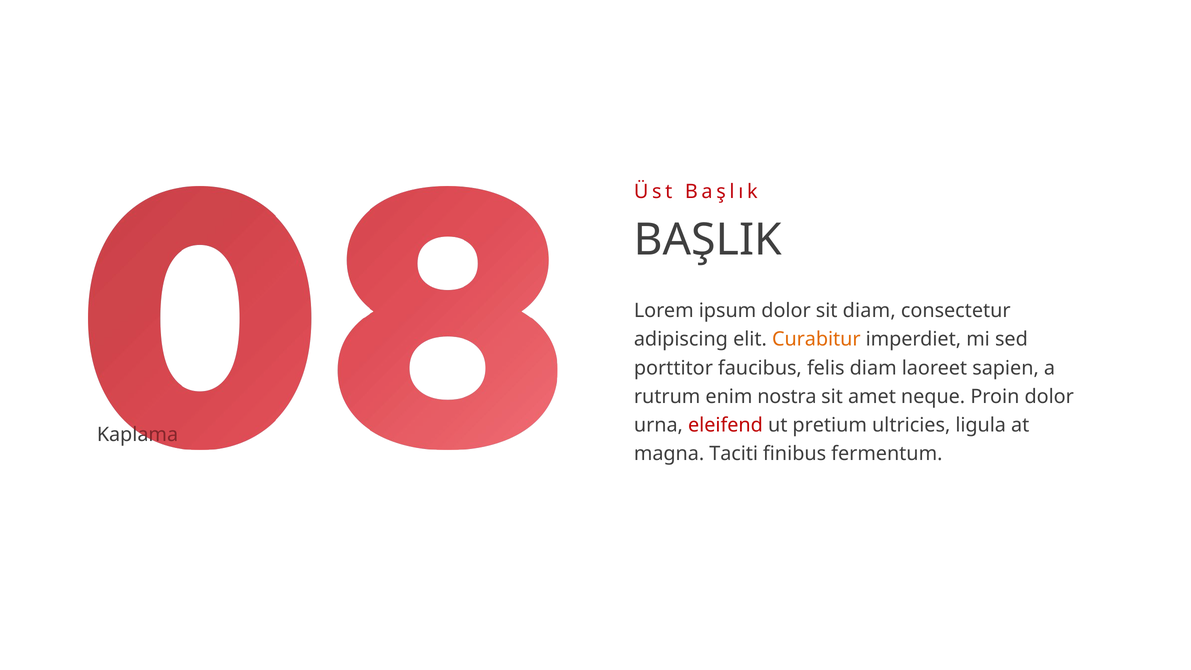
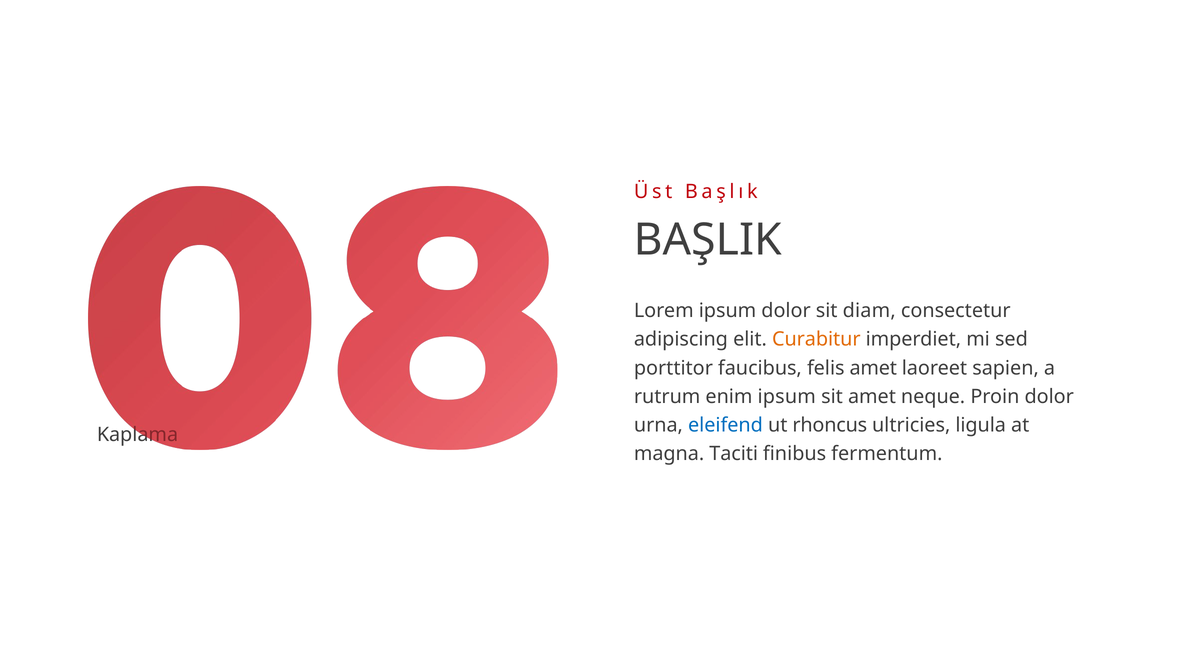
felis diam: diam -> amet
enim nostra: nostra -> ipsum
eleifend colour: red -> blue
pretium: pretium -> rhoncus
